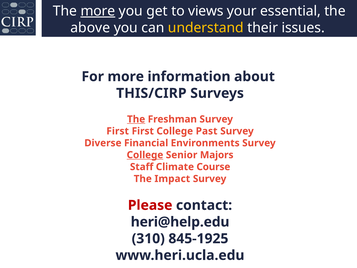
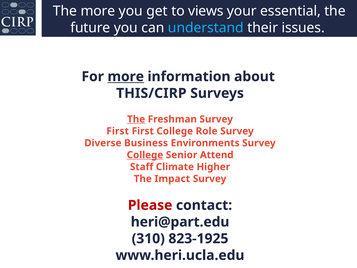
more at (98, 11) underline: present -> none
above: above -> future
understand colour: yellow -> light blue
more at (126, 77) underline: none -> present
Past: Past -> Role
Financial: Financial -> Business
Majors: Majors -> Attend
Course: Course -> Higher
heri@help.edu: heri@help.edu -> heri@part.edu
845-1925: 845-1925 -> 823-1925
